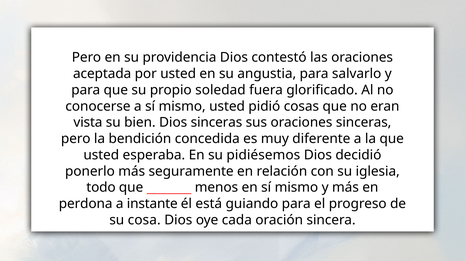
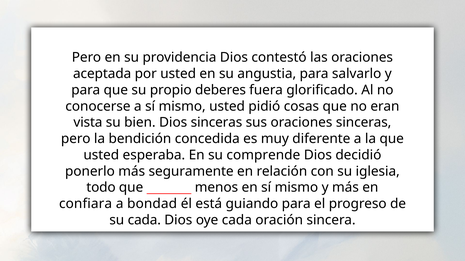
soledad: soledad -> deberes
pidiésemos: pidiésemos -> comprende
perdona: perdona -> confiara
instante: instante -> bondad
su cosa: cosa -> cada
